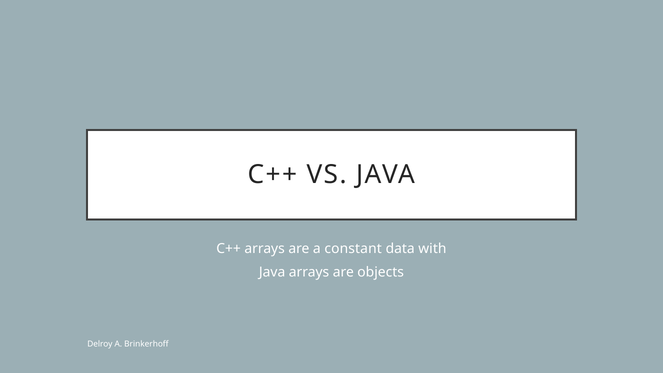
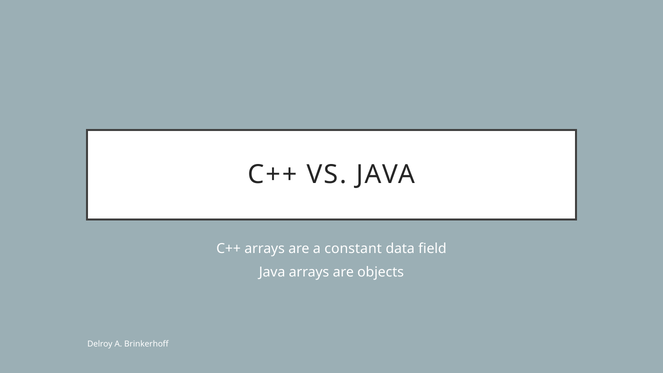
with: with -> field
